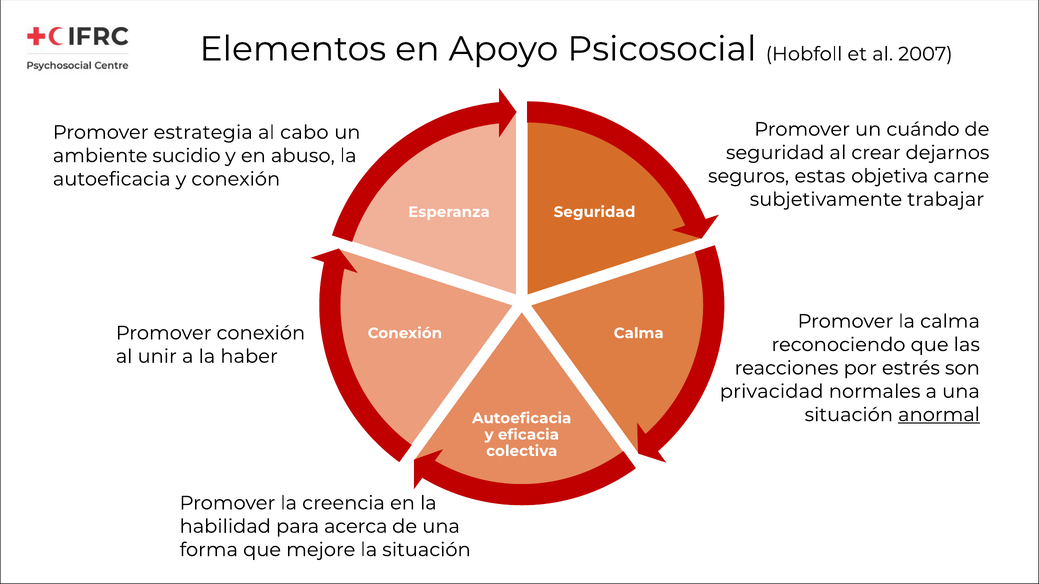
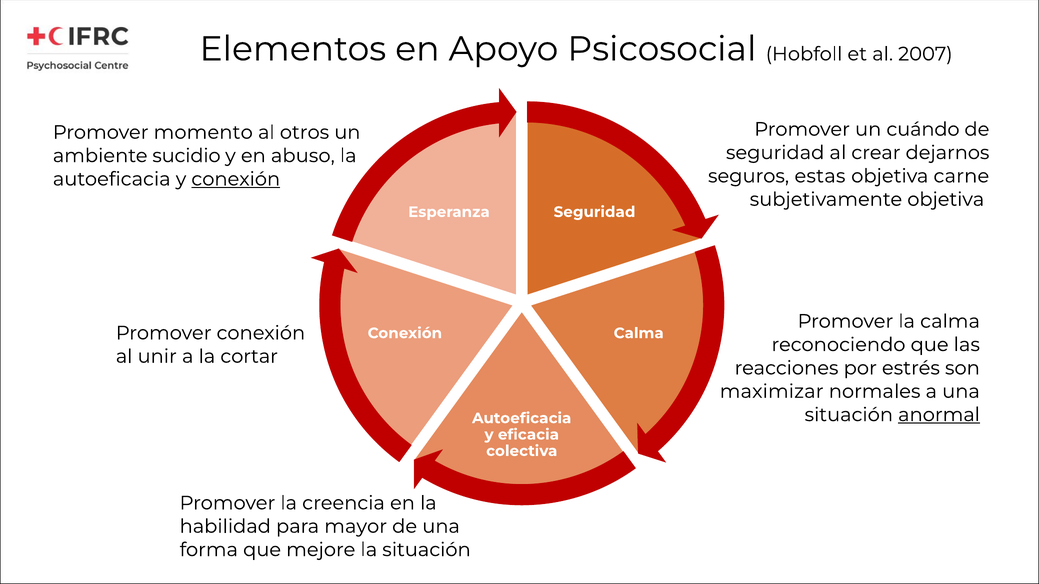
estrategia: estrategia -> momento
cabo: cabo -> otros
conexión at (236, 179) underline: none -> present
subjetivamente trabajar: trabajar -> objetiva
haber: haber -> cortar
privacidad: privacidad -> maximizar
acerca: acerca -> mayor
